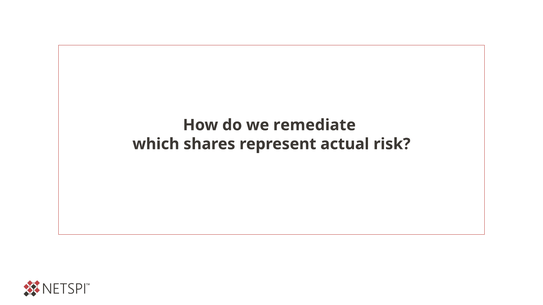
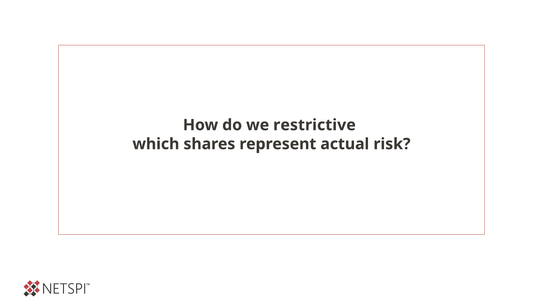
remediate: remediate -> restrictive
